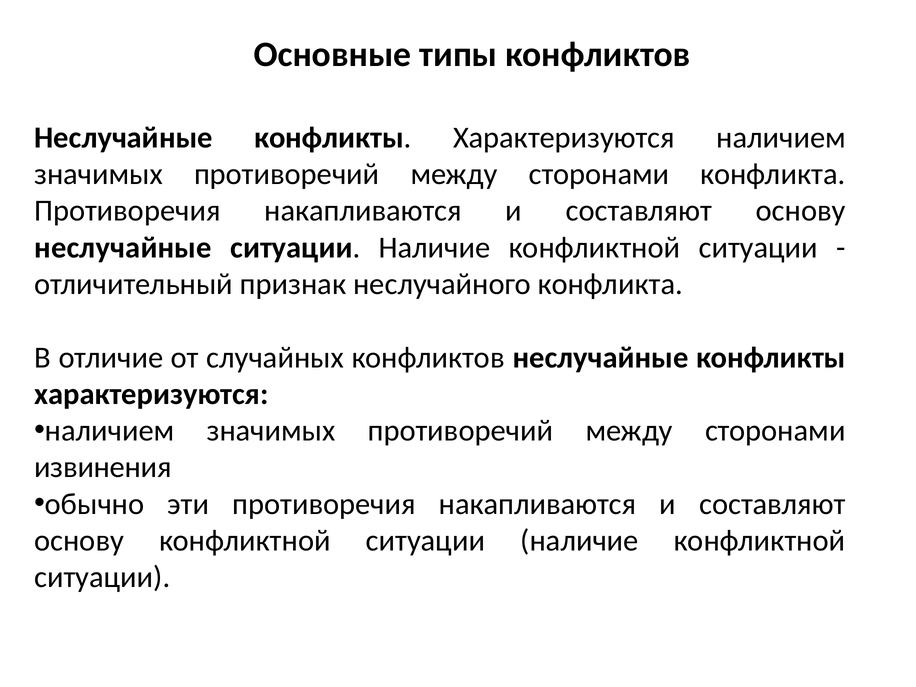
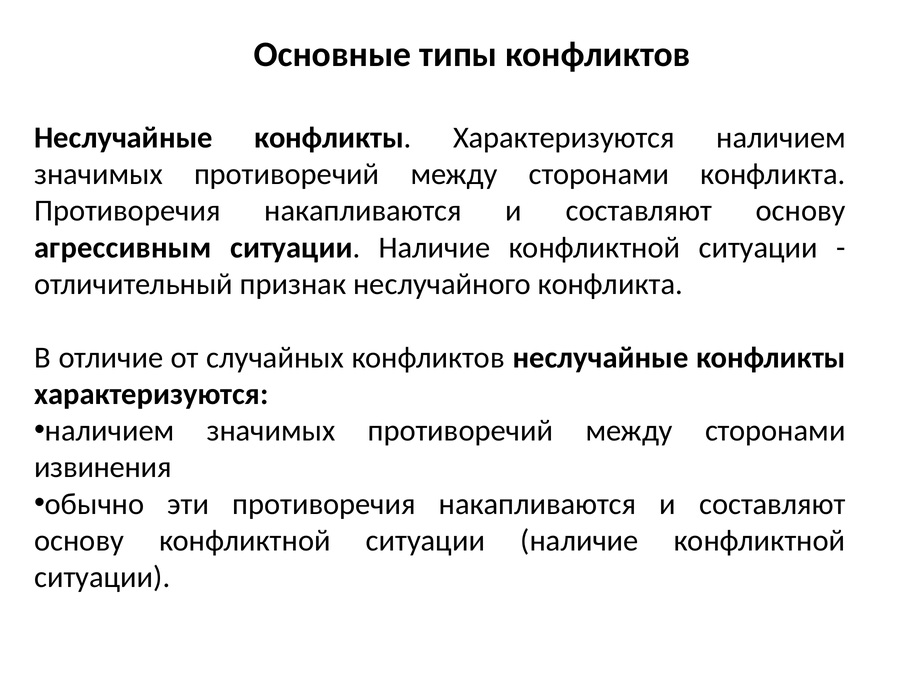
неслучайные at (123, 248): неслучайные -> агрессивным
